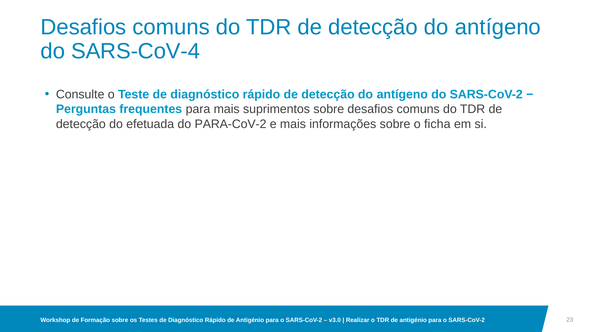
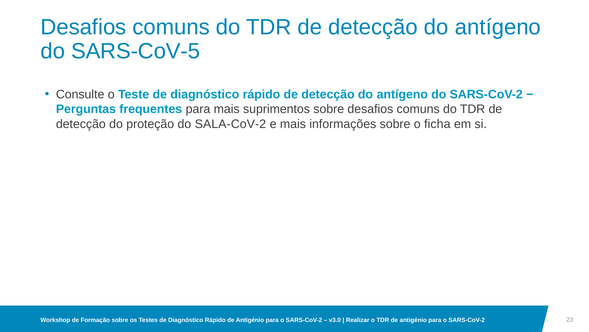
SARS-CoV-4: SARS-CoV-4 -> SARS-CoV-5
efetuada: efetuada -> proteção
PARA-CoV-2: PARA-CoV-2 -> SALA-CoV-2
